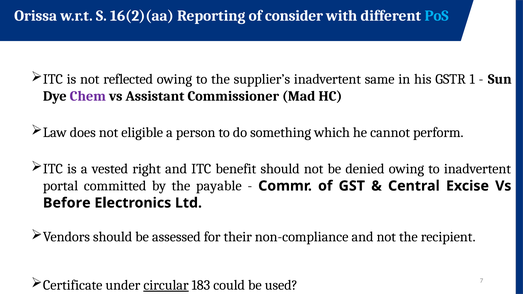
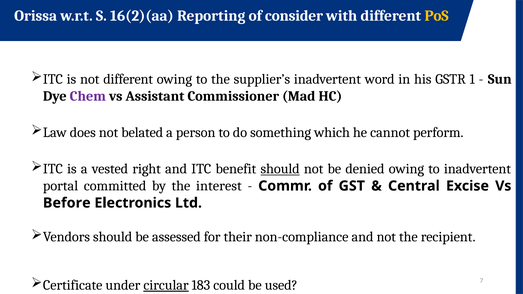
PoS colour: light blue -> yellow
not reflected: reflected -> different
same: same -> word
eligible: eligible -> belated
should at (280, 169) underline: none -> present
payable: payable -> interest
